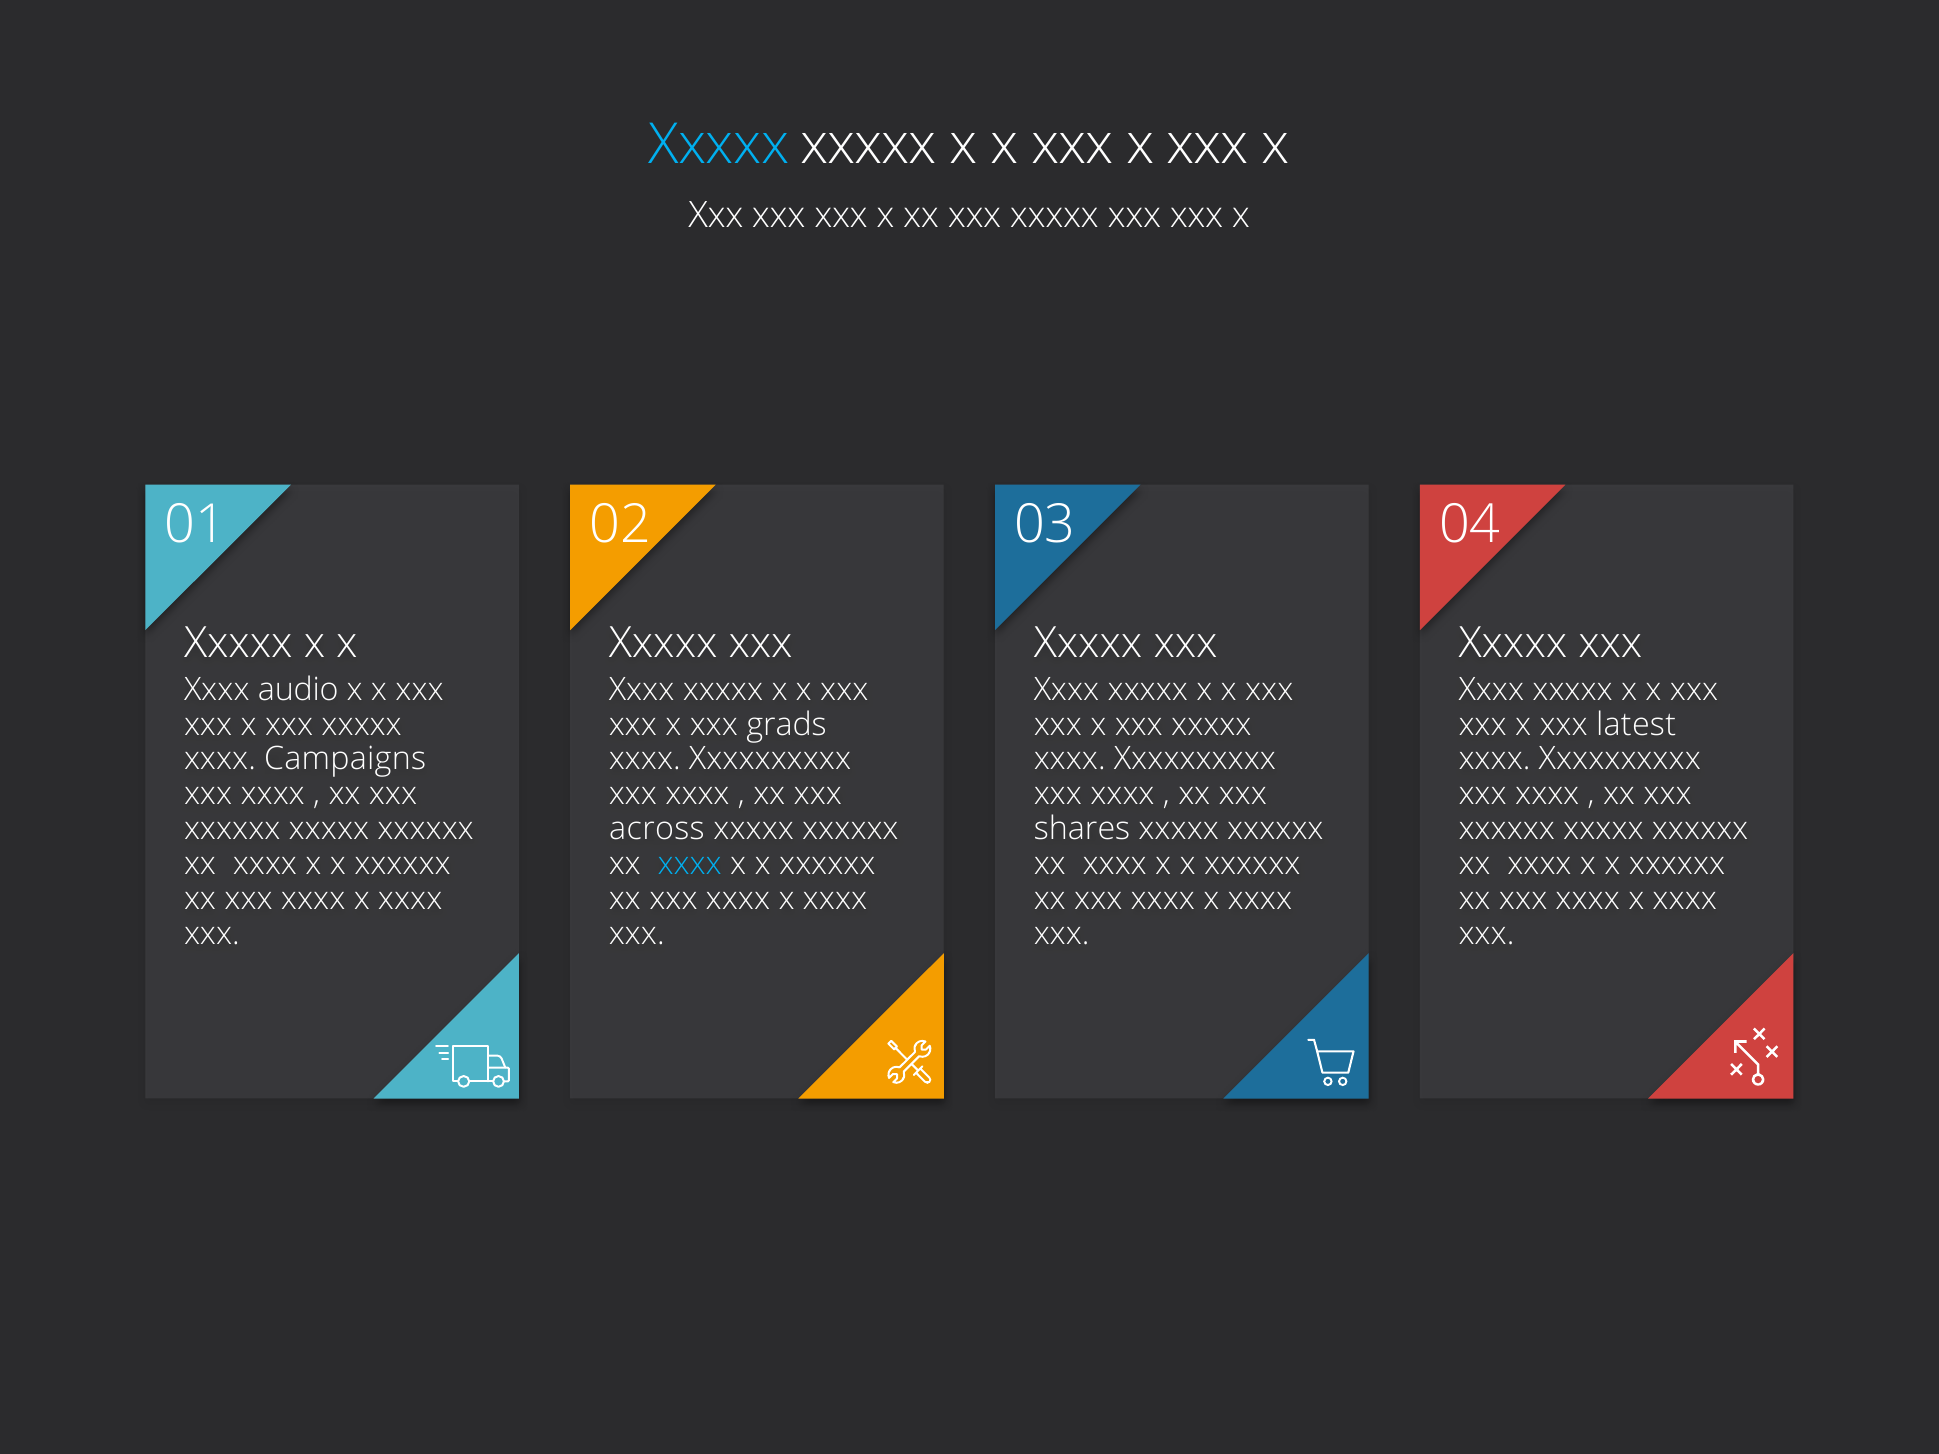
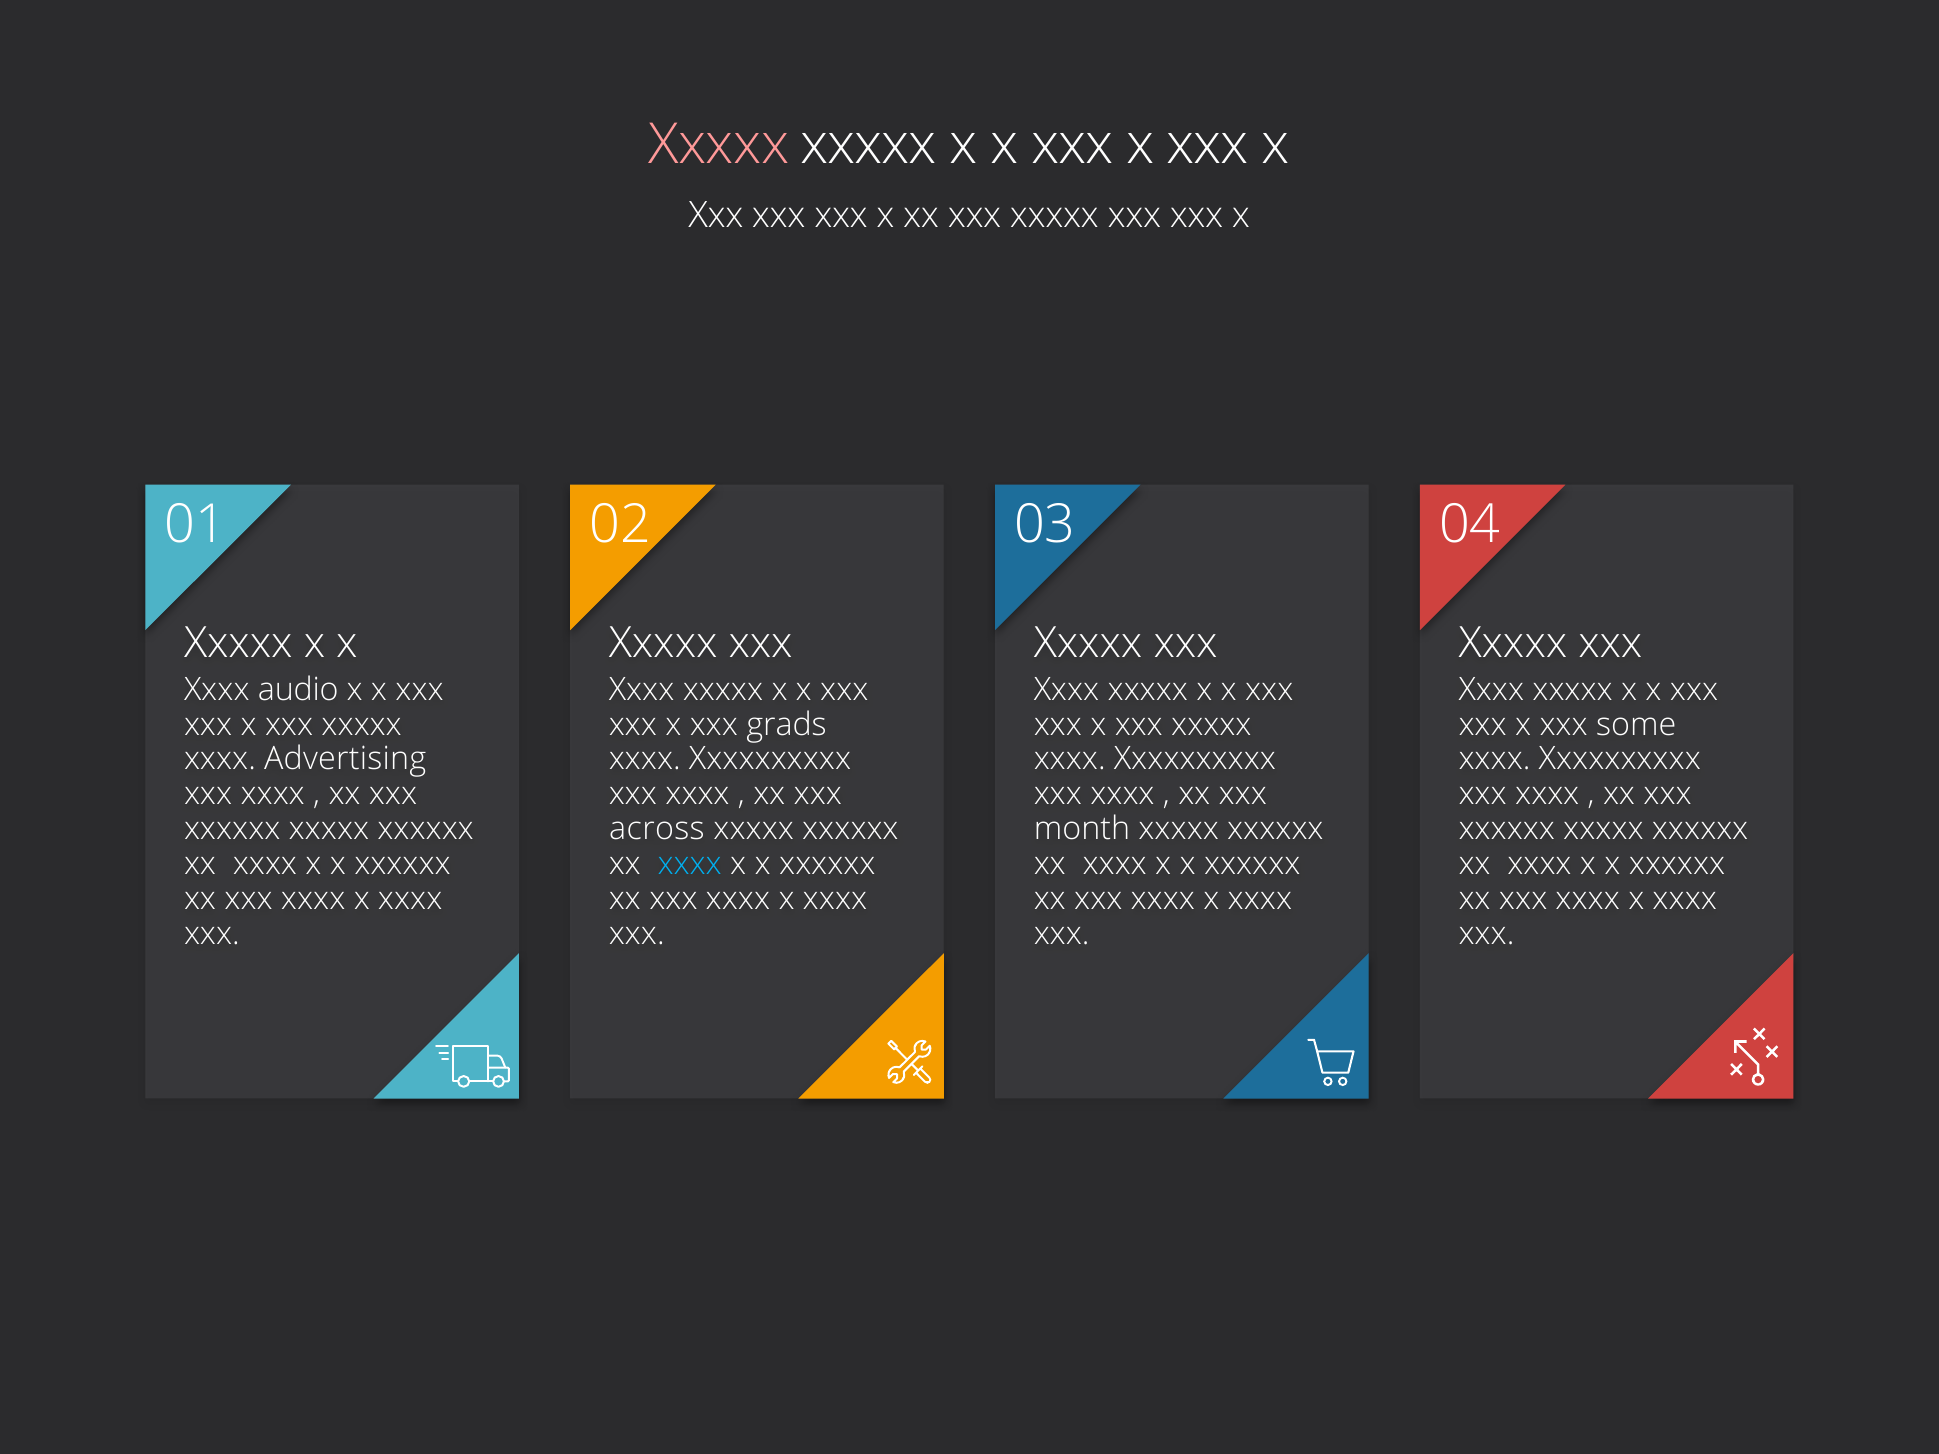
Xxxxx at (719, 145) colour: light blue -> pink
latest: latest -> some
Campaigns: Campaigns -> Advertising
shares: shares -> month
